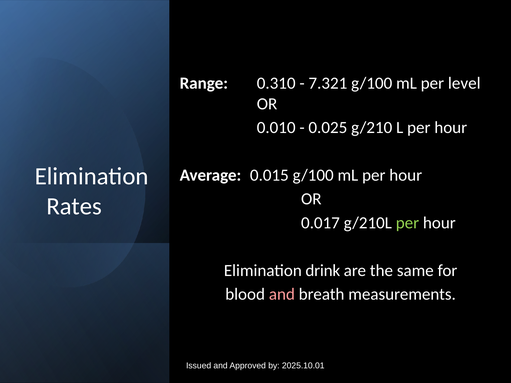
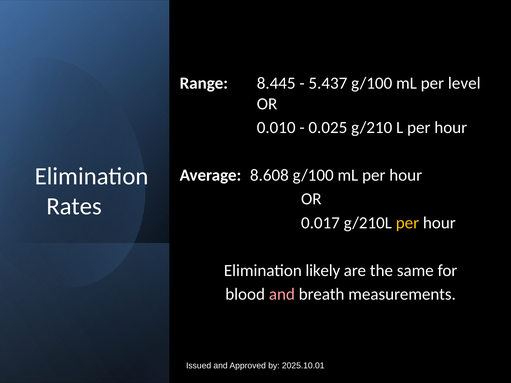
0.310: 0.310 -> 8.445
7.321: 7.321 -> 5.437
0.015: 0.015 -> 8.608
per at (407, 223) colour: light green -> yellow
drink: drink -> likely
